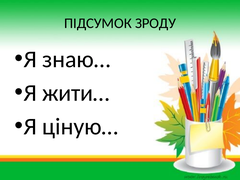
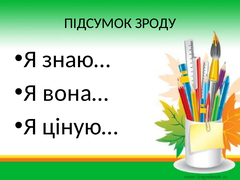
жити…: жити… -> вона…
